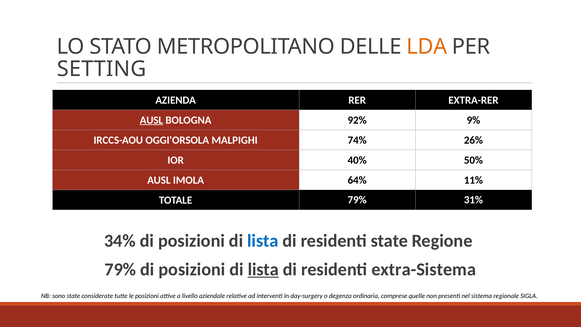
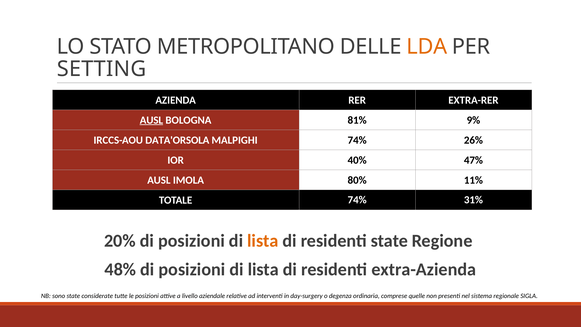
92%: 92% -> 81%
OGGI'ORSOLA: OGGI'ORSOLA -> DATA'ORSOLA
50%: 50% -> 47%
64%: 64% -> 80%
TOTALE 79%: 79% -> 74%
34%: 34% -> 20%
lista at (263, 241) colour: blue -> orange
79% at (120, 269): 79% -> 48%
lista at (263, 269) underline: present -> none
extra-Sistema: extra-Sistema -> extra-Azienda
